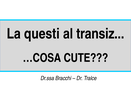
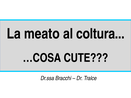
questi: questi -> meato
transiz: transiz -> coltura
